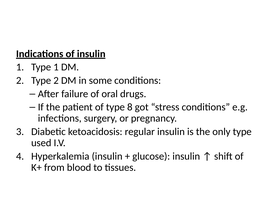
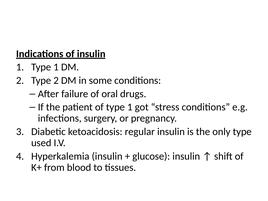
of type 8: 8 -> 1
